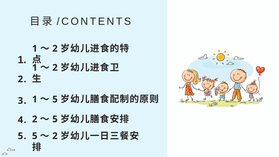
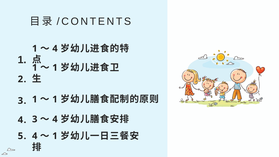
2 at (55, 49): 2 -> 4
2 at (55, 68): 2 -> 1
5 at (55, 99): 5 -> 1
4 2: 2 -> 3
5 at (55, 119): 5 -> 4
5 5: 5 -> 4
2 at (55, 136): 2 -> 1
